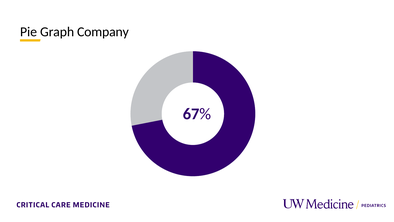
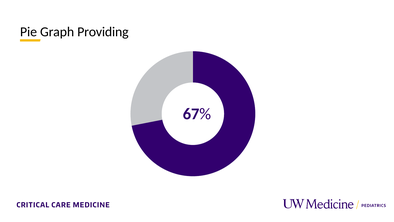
Company: Company -> Providing
